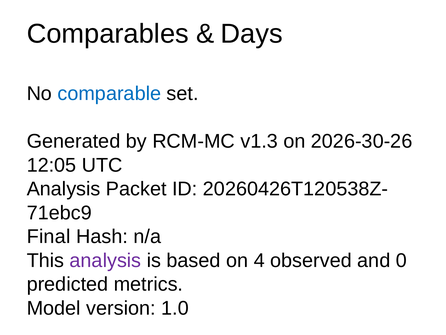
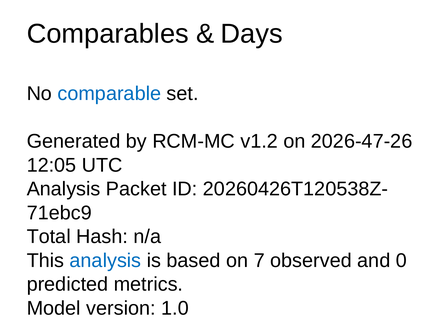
v1.3: v1.3 -> v1.2
2026-30-26: 2026-30-26 -> 2026-47-26
Final: Final -> Total
analysis at (105, 260) colour: purple -> blue
4: 4 -> 7
